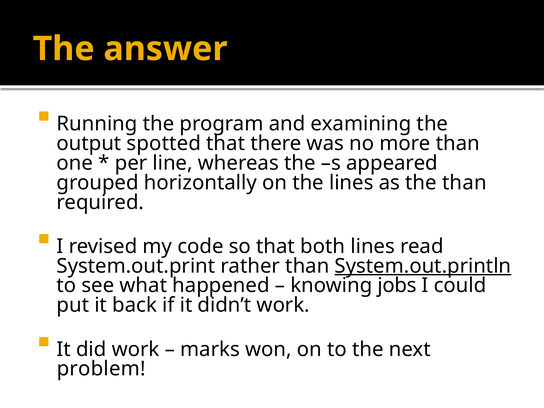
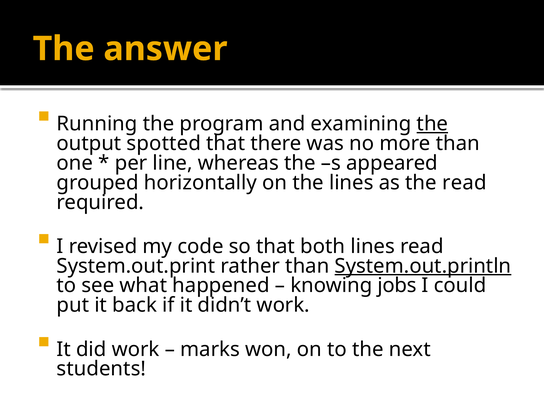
the at (432, 124) underline: none -> present
the than: than -> read
problem: problem -> students
